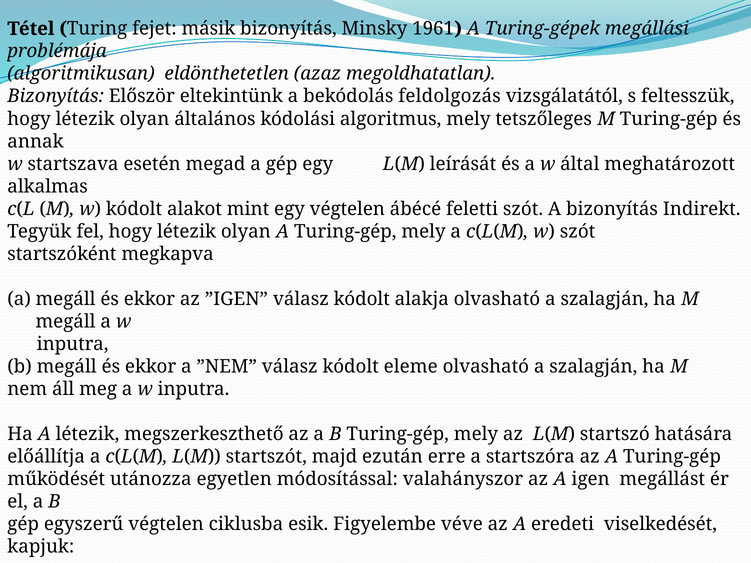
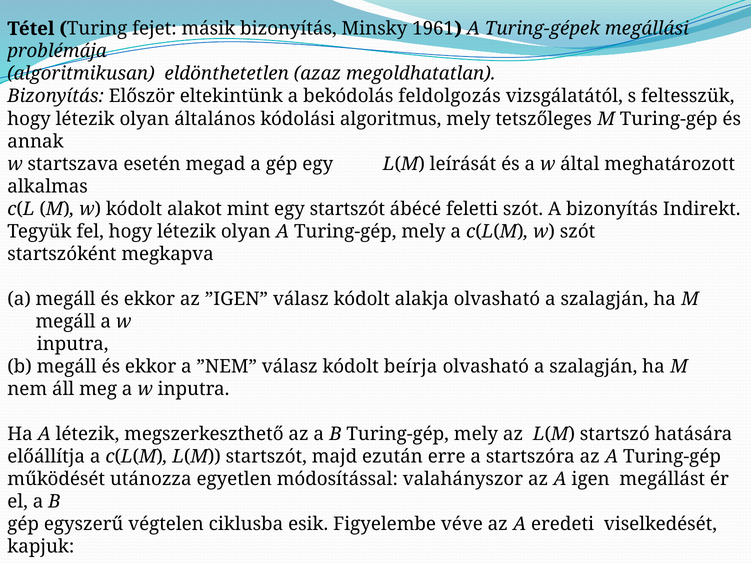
egy végtelen: végtelen -> startszót
eleme: eleme -> beírja
